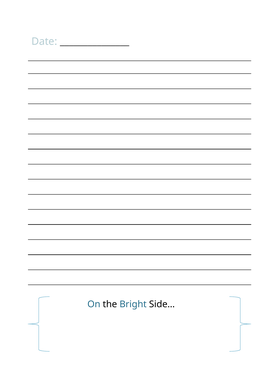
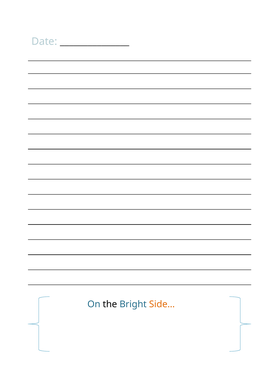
Side… colour: black -> orange
